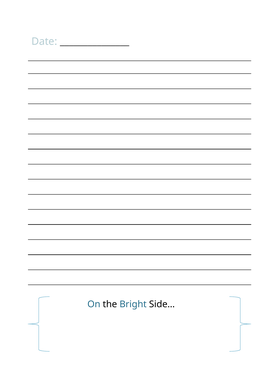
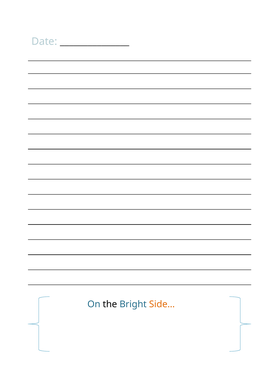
Side… colour: black -> orange
